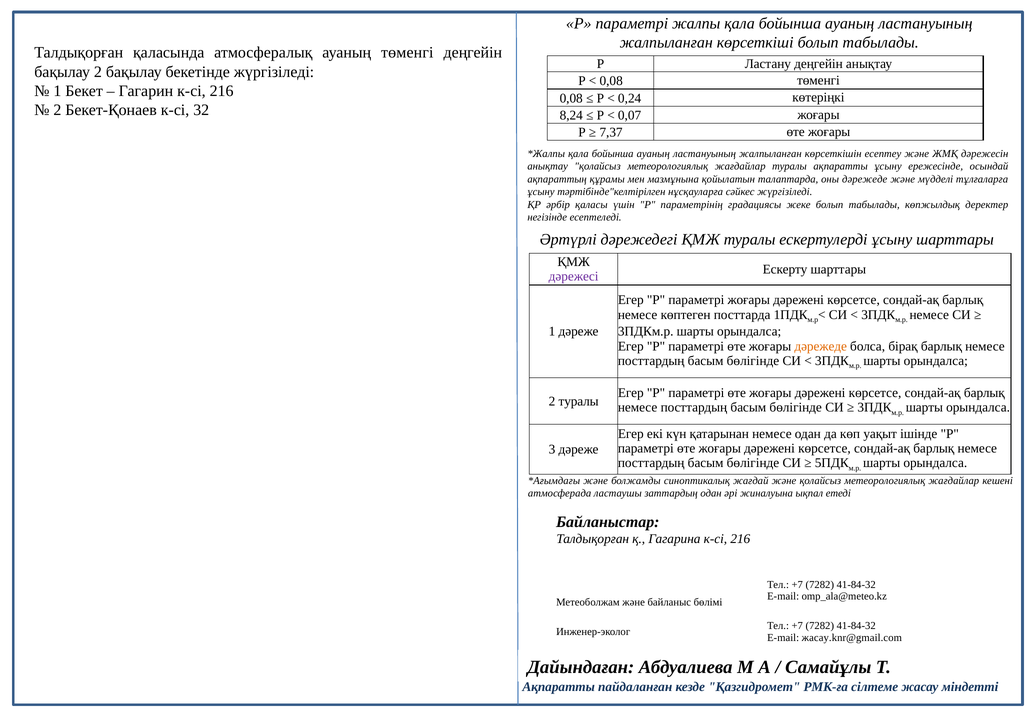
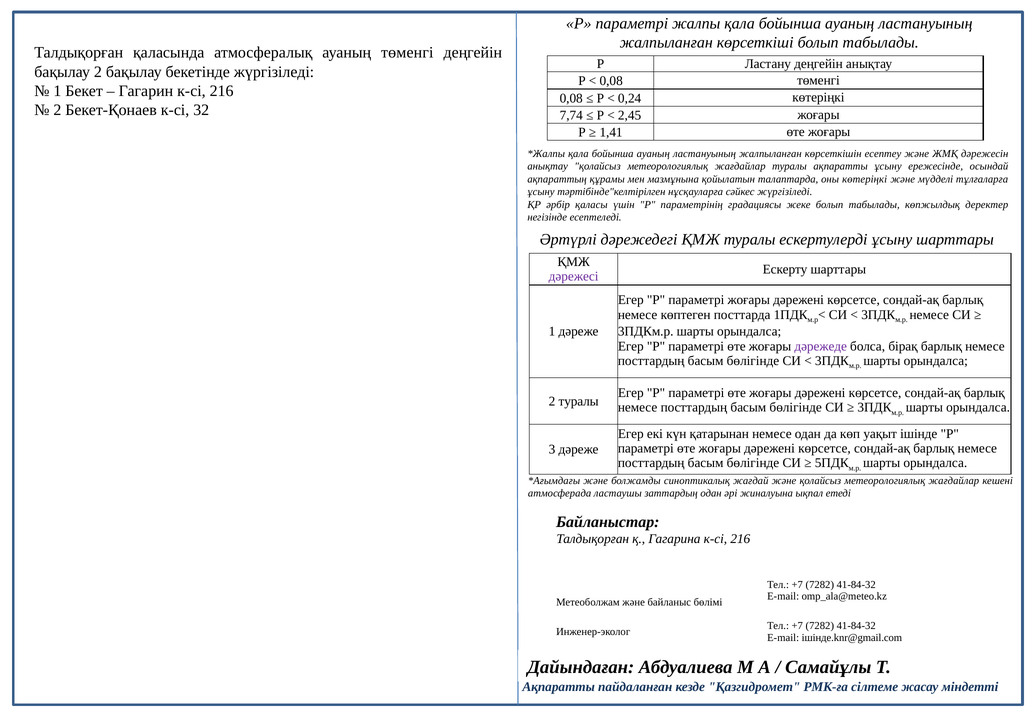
8,24: 8,24 -> 7,74
0,07: 0,07 -> 2,45
7,37: 7,37 -> 1,41
оны дәрежеде: дәрежеде -> көтеріңкі
дәрежеде at (821, 346) colour: orange -> purple
жасау.knr@gmail.com: жасау.knr@gmail.com -> ішінде.knr@gmail.com
